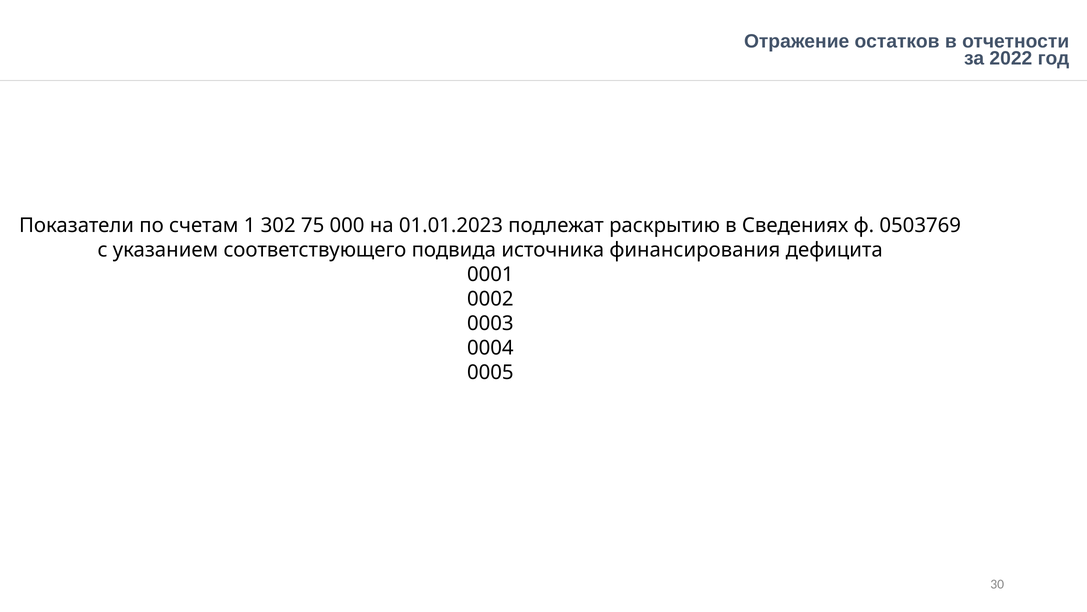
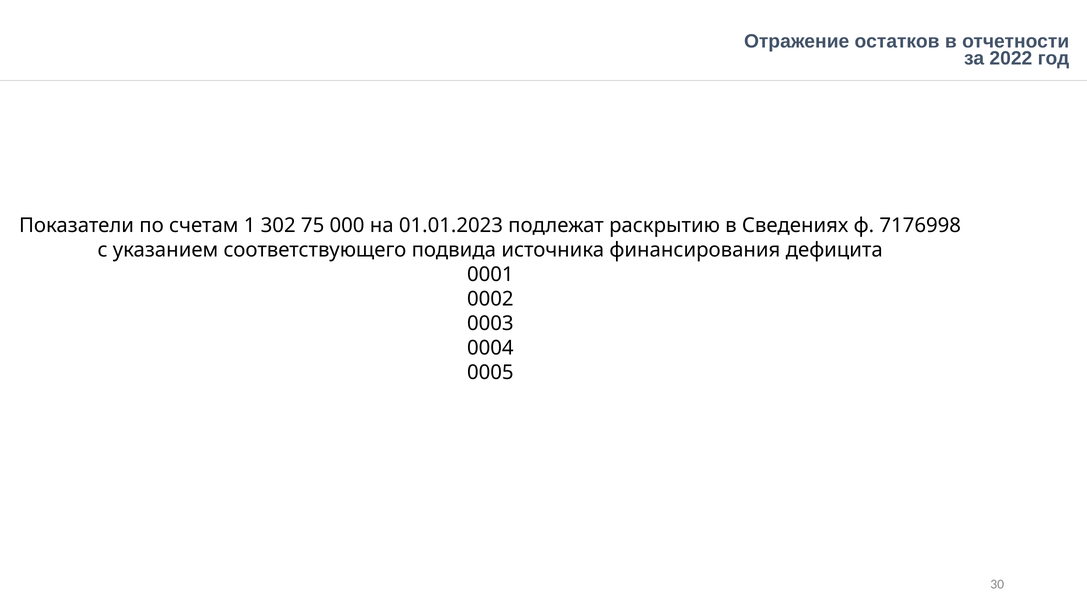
0503769: 0503769 -> 7176998
